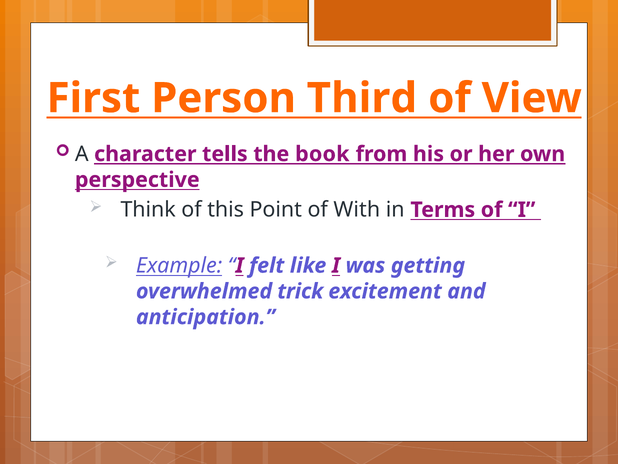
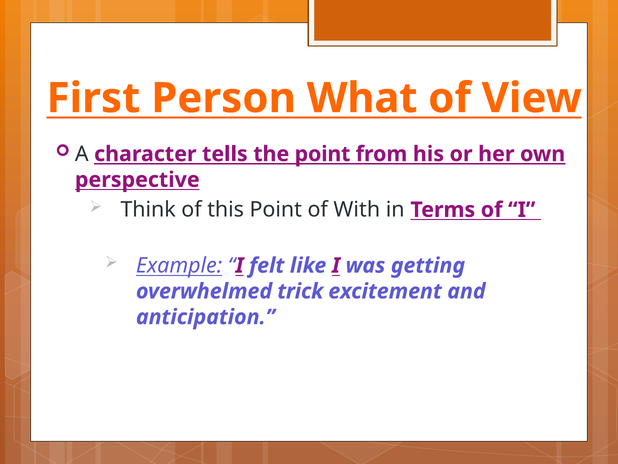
Third: Third -> What
the book: book -> point
